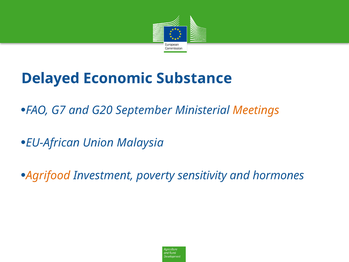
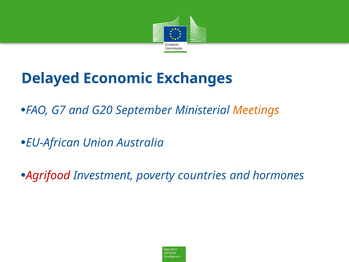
Substance: Substance -> Exchanges
Malaysia: Malaysia -> Australia
Agrifood colour: orange -> red
sensitivity: sensitivity -> countries
